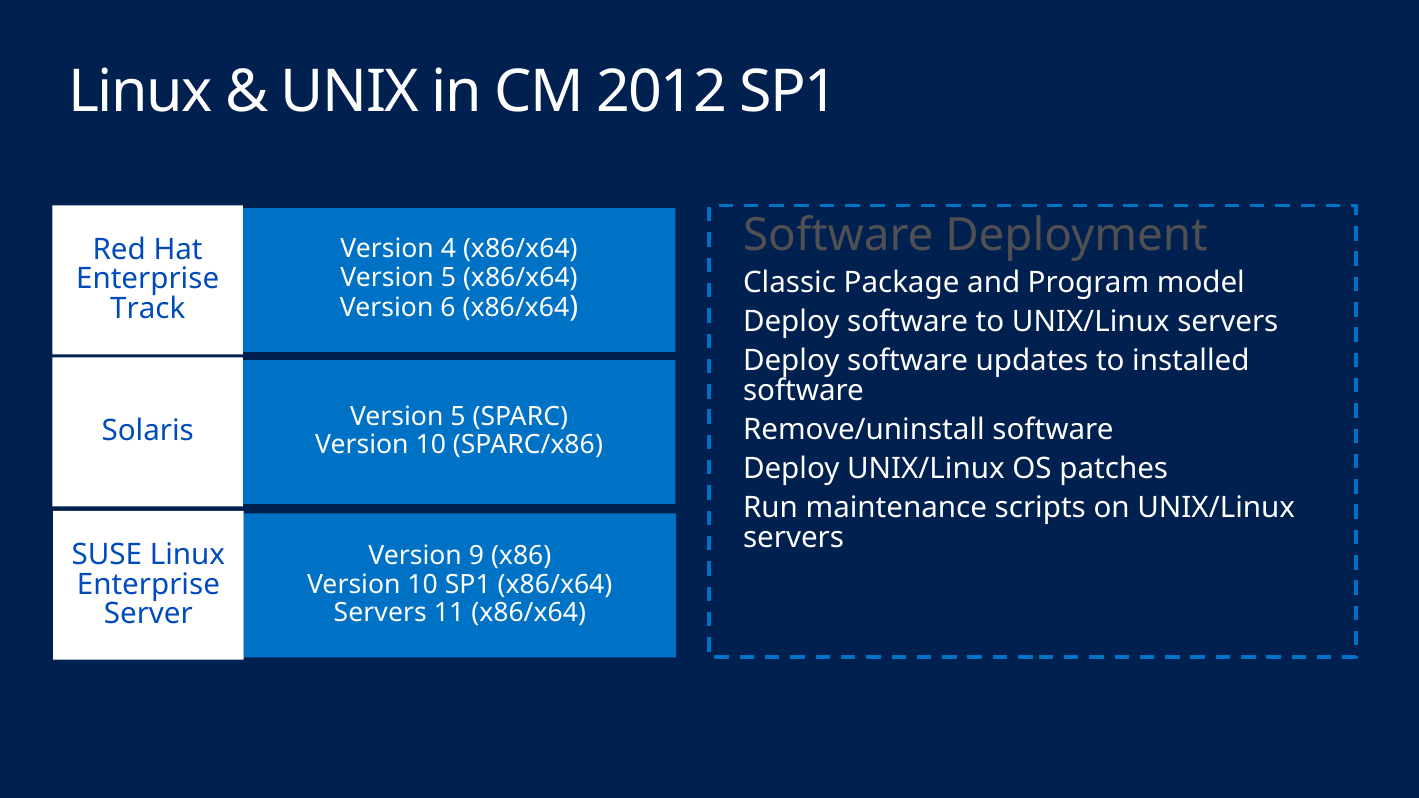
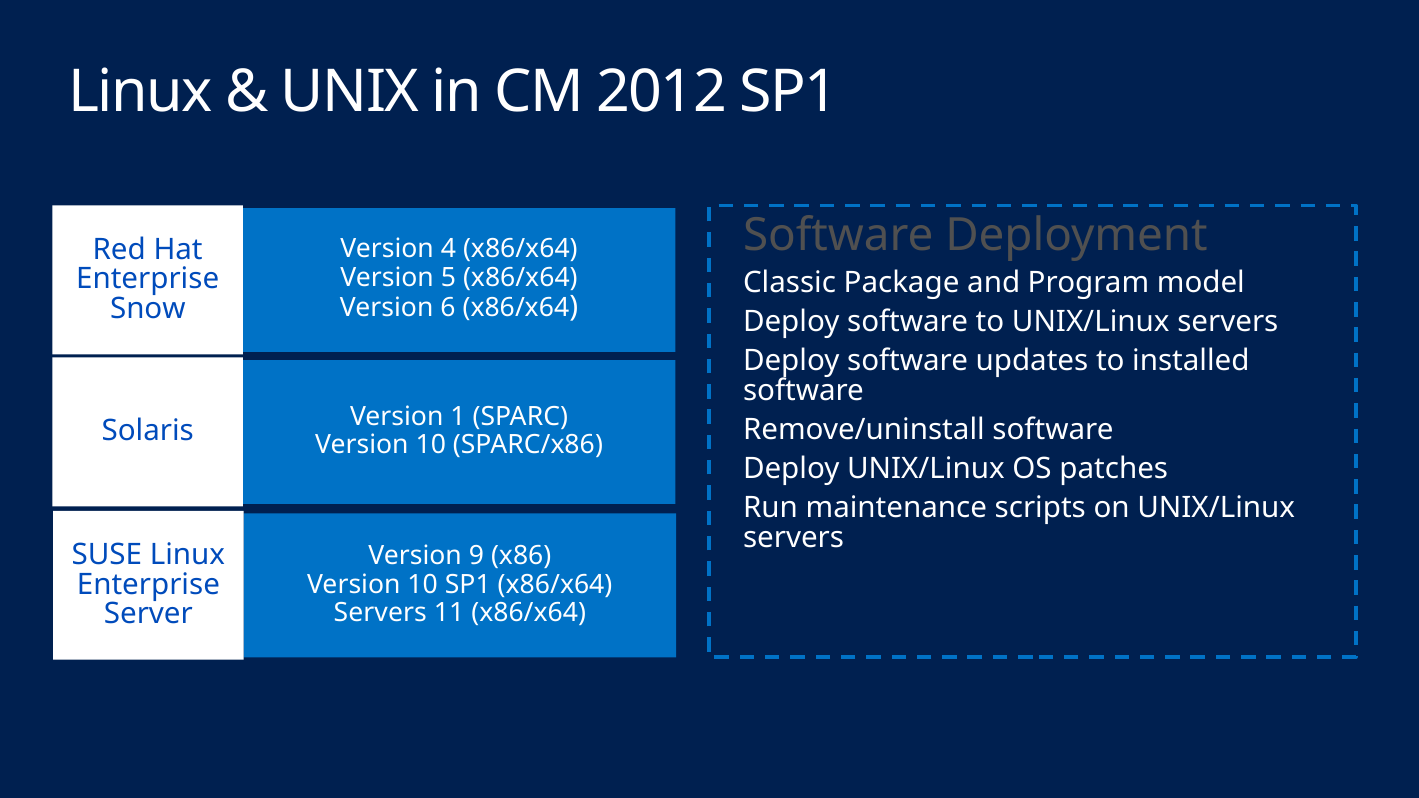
Track: Track -> Snow
5 at (458, 417): 5 -> 1
